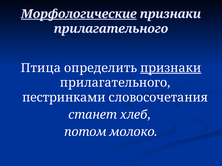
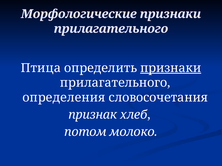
Морфологические underline: present -> none
пестринками: пестринками -> определения
станет: станет -> признак
